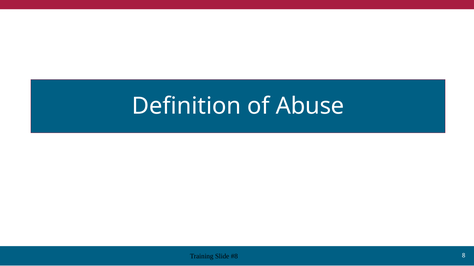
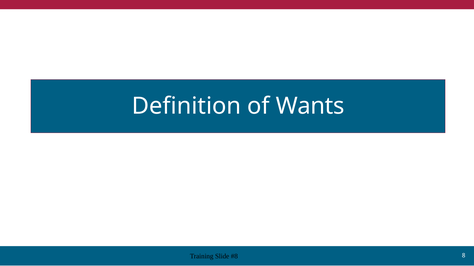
Abuse: Abuse -> Wants
